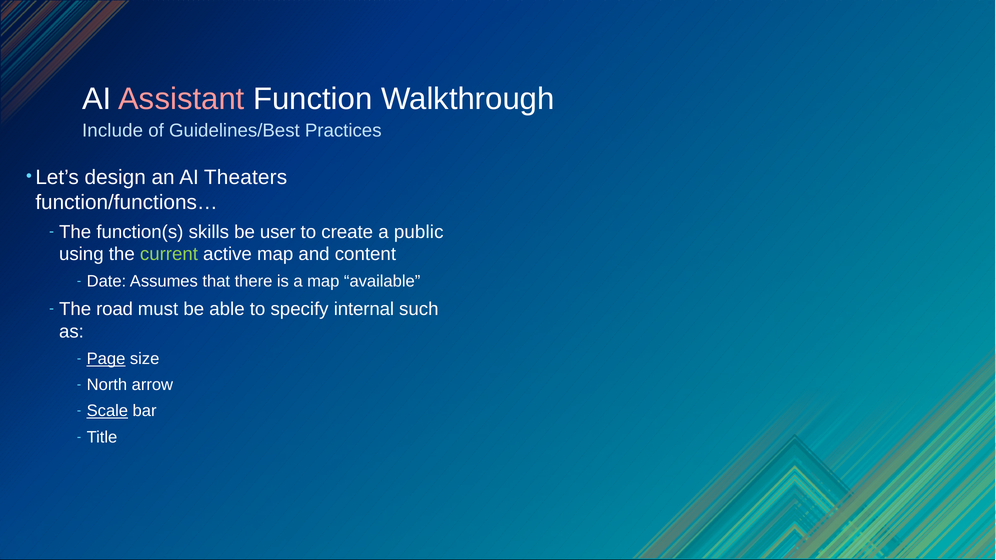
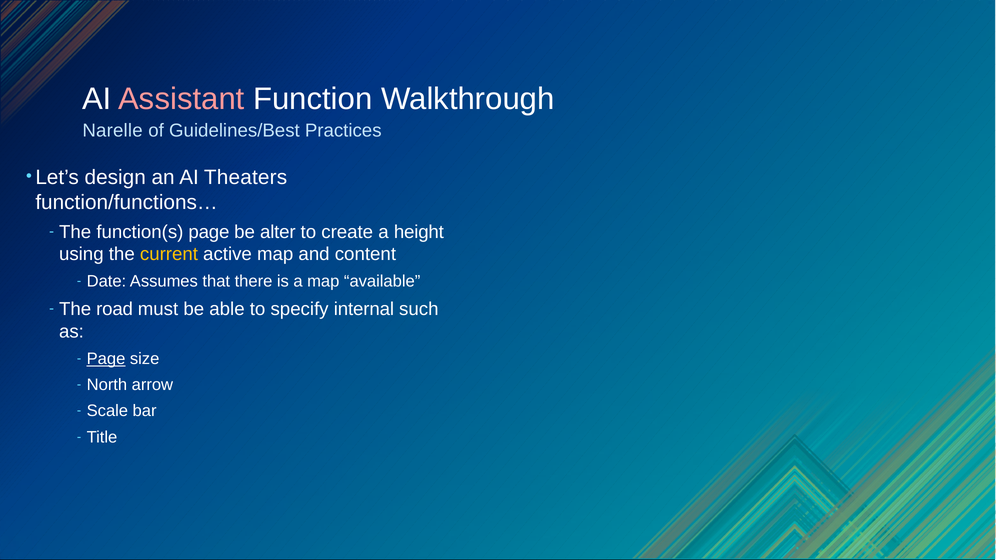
Include: Include -> Narelle
function(s skills: skills -> page
user: user -> alter
public: public -> height
current colour: light green -> yellow
Scale underline: present -> none
